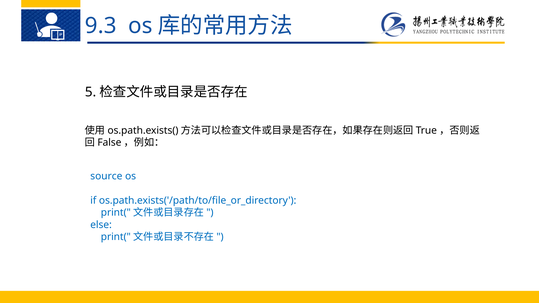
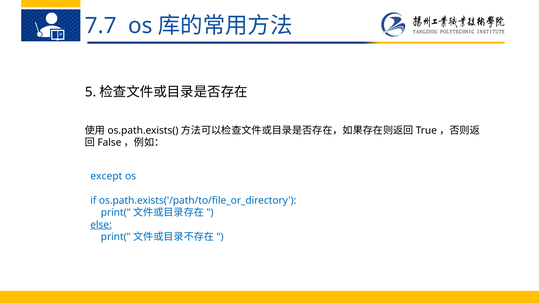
9.3: 9.3 -> 7.7
source: source -> except
else underline: none -> present
